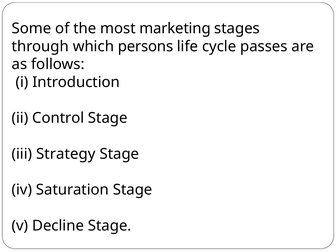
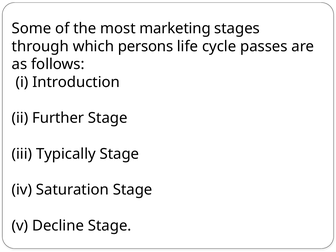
Control: Control -> Further
Strategy: Strategy -> Typically
